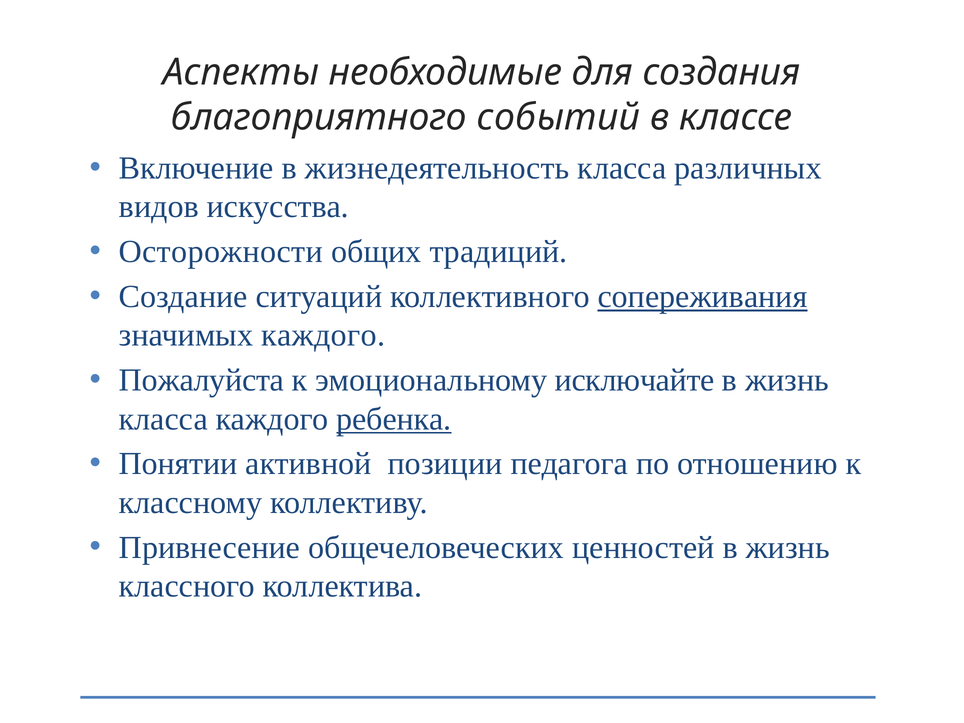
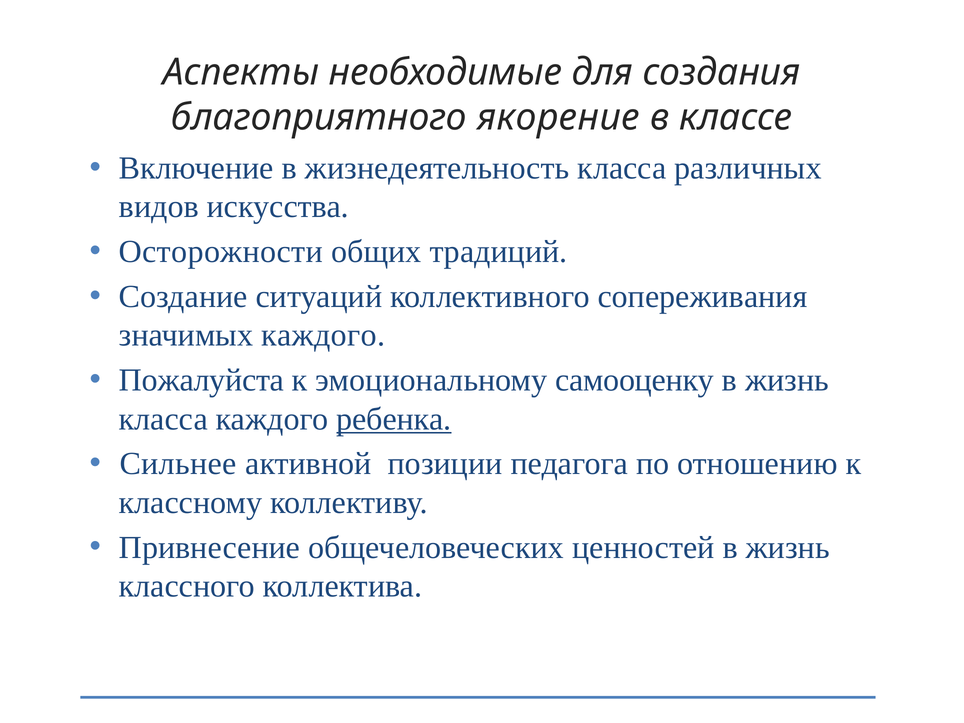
событий: событий -> якорение
сопереживания underline: present -> none
исключайте: исключайте -> самооценку
Понятии: Понятии -> Сильнее
